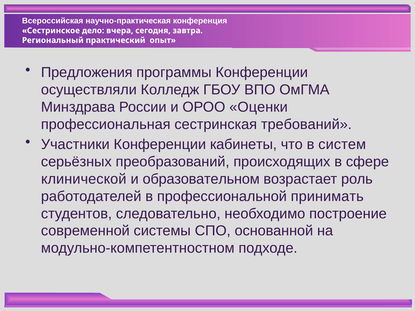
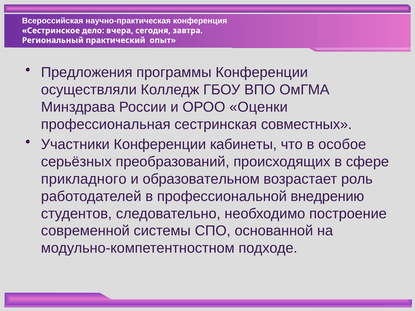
требований: требований -> совместных
систем: систем -> особое
клинической: клинической -> прикладного
принимать: принимать -> внедрению
